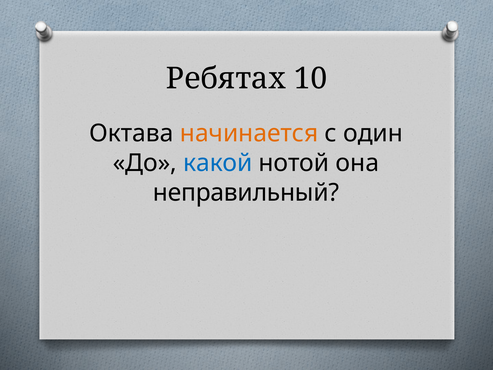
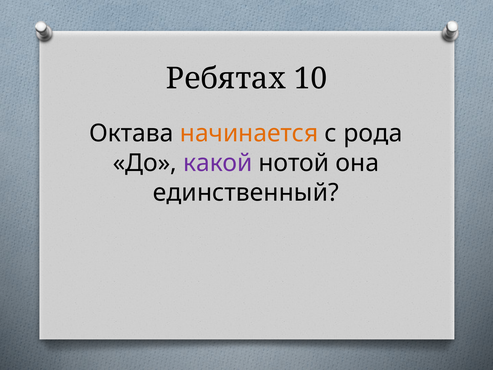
один: один -> рода
какой colour: blue -> purple
неправильный: неправильный -> единственный
